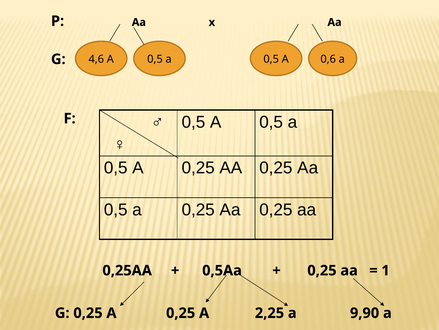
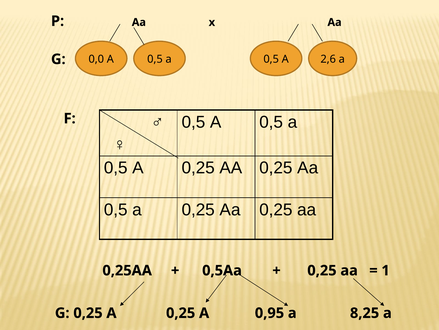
4,6: 4,6 -> 0,0
0,6: 0,6 -> 2,6
2,25: 2,25 -> 0,95
9,90: 9,90 -> 8,25
